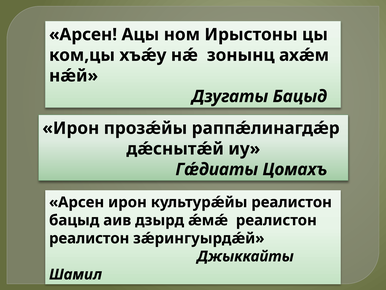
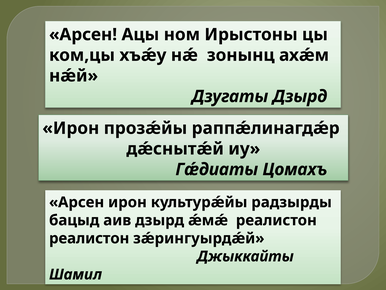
Дзугаты Бацыд: Бацыд -> Дзырд
культурǽйы реалистон: реалистон -> радзырды
